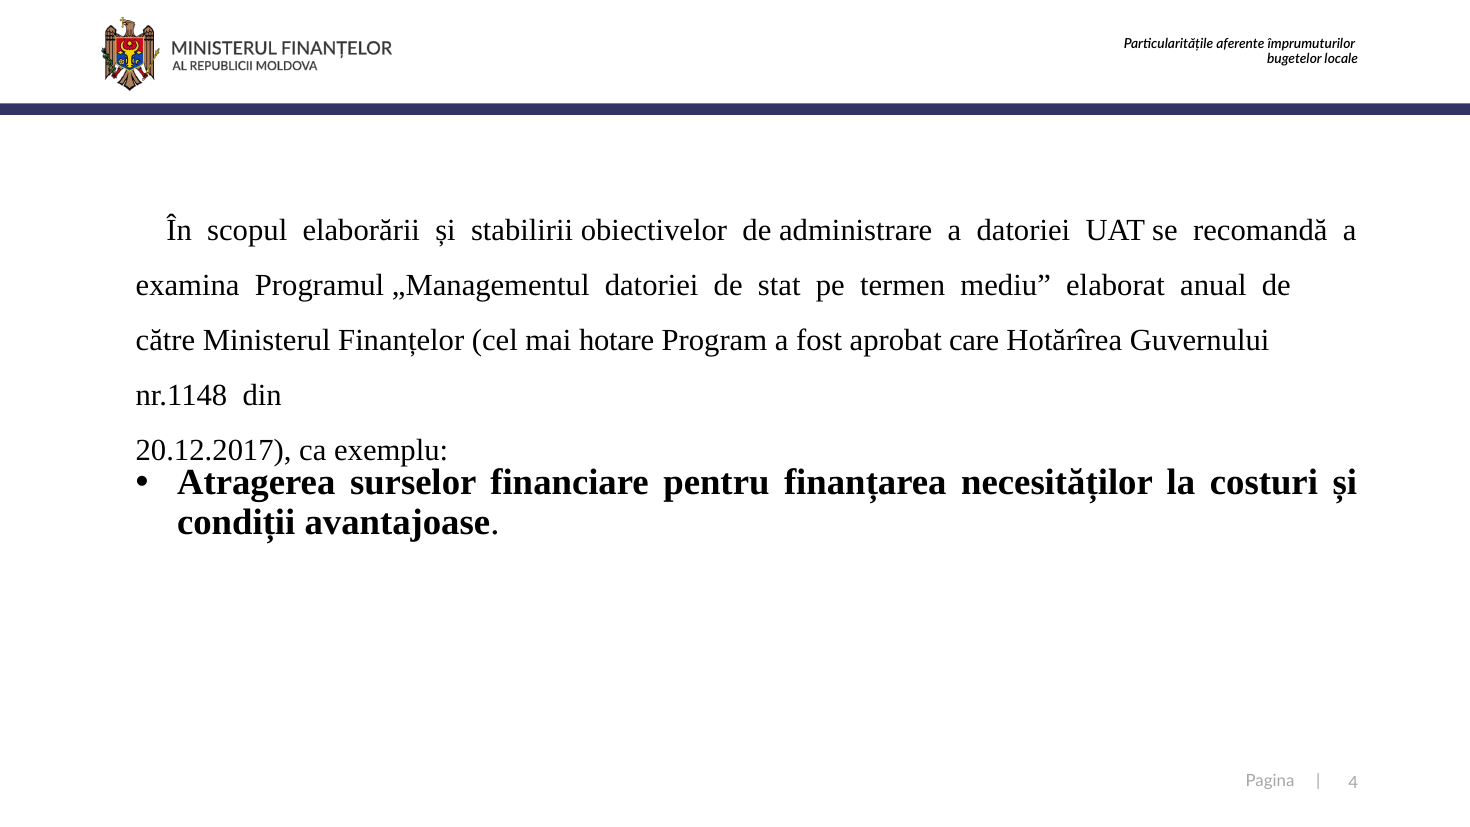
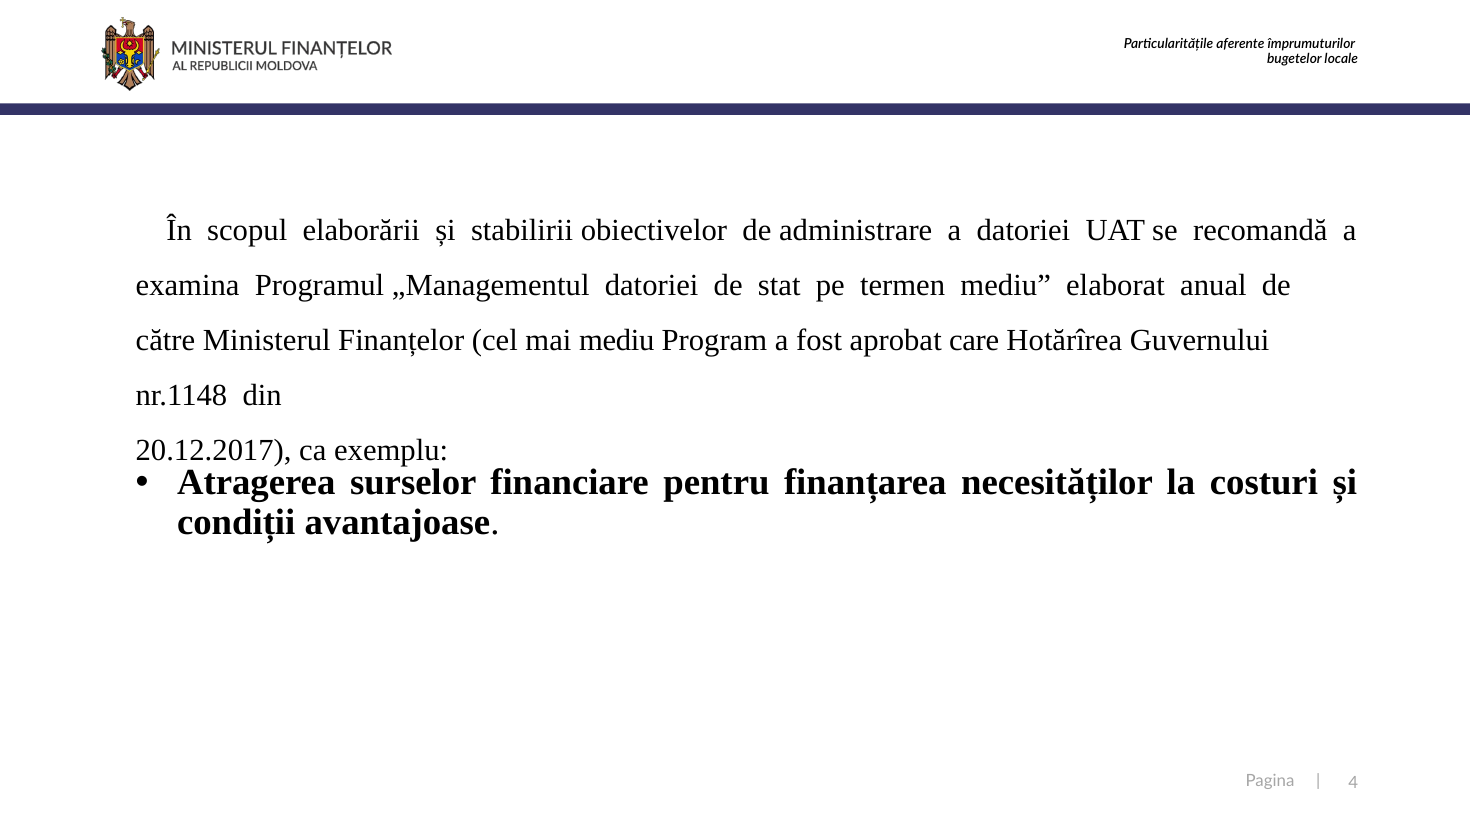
mai hotare: hotare -> mediu
